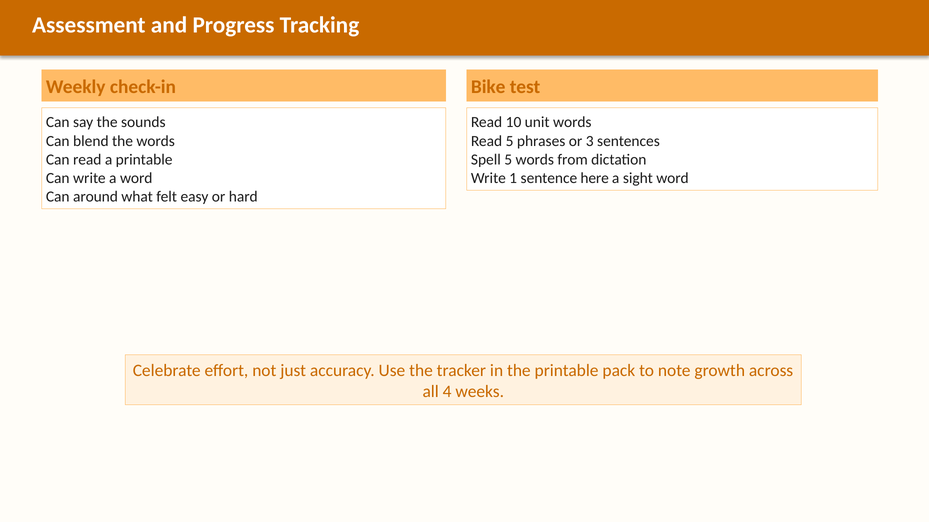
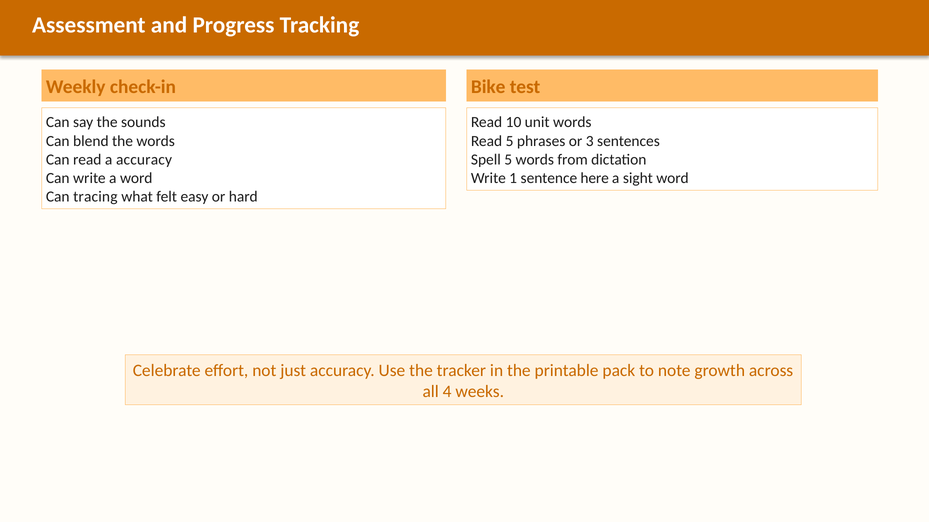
a printable: printable -> accuracy
around: around -> tracing
